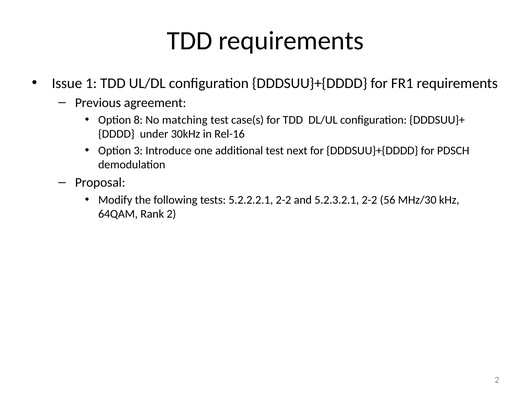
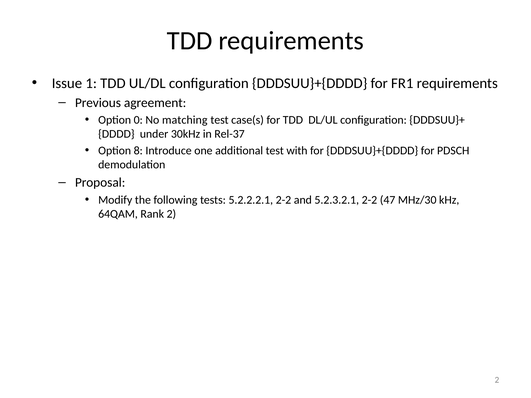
8: 8 -> 0
Rel-16: Rel-16 -> Rel-37
3: 3 -> 8
next: next -> with
56: 56 -> 47
